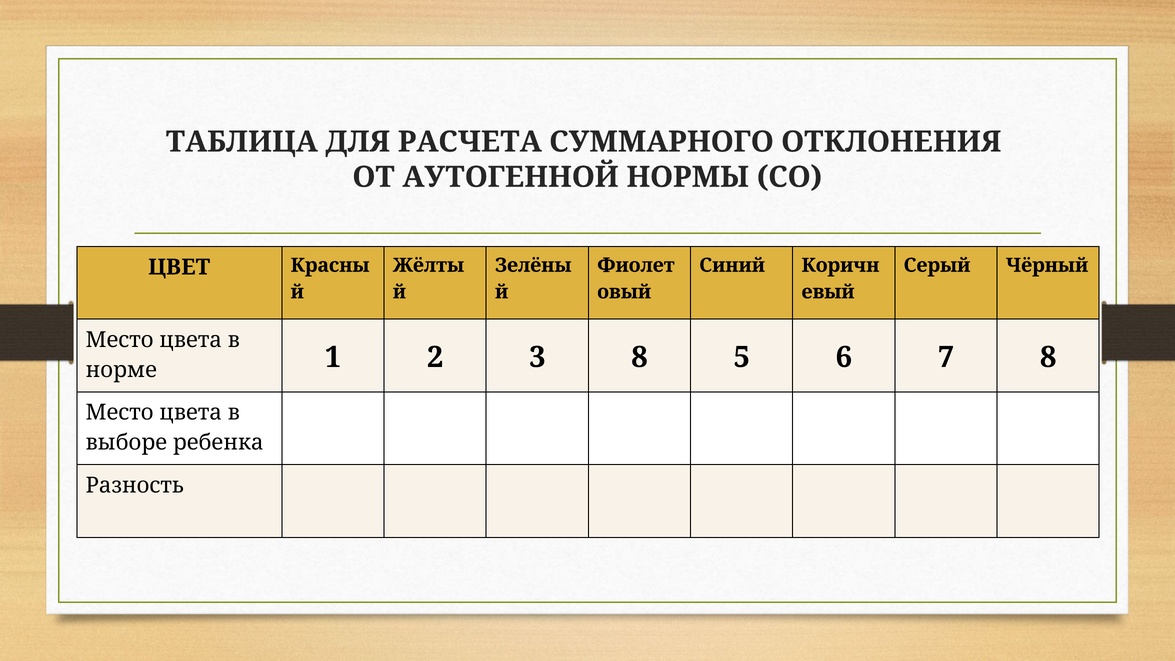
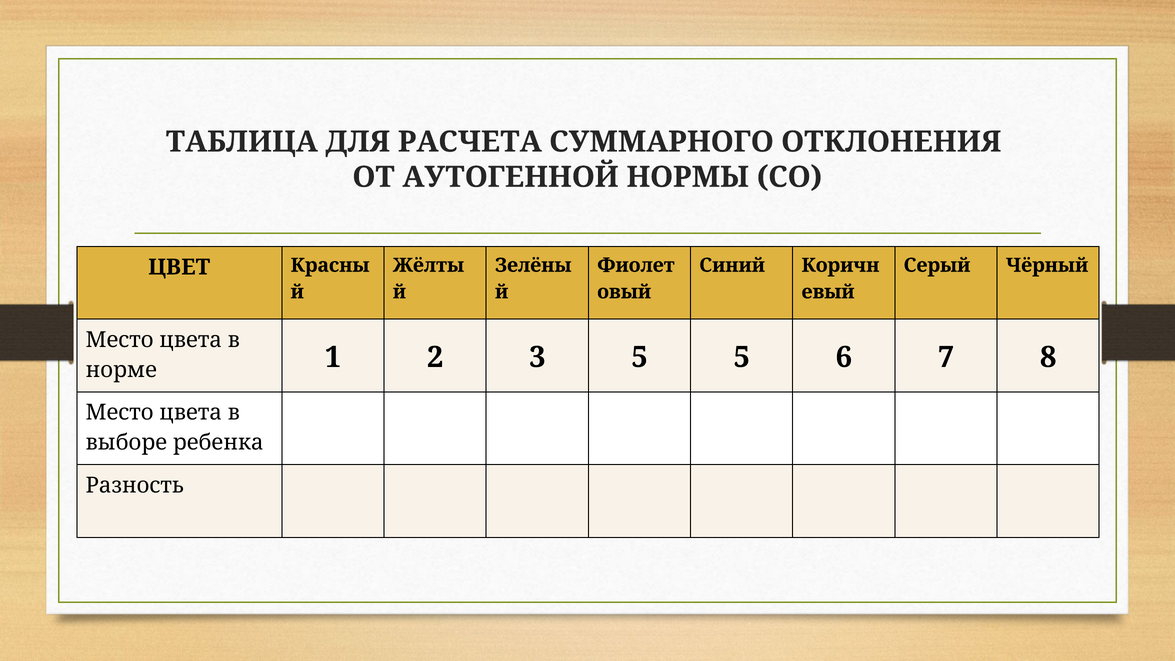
3 8: 8 -> 5
